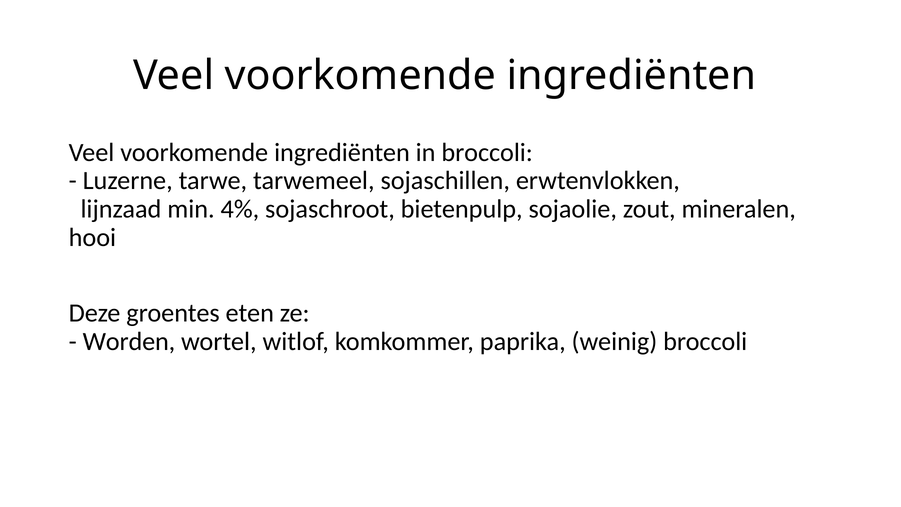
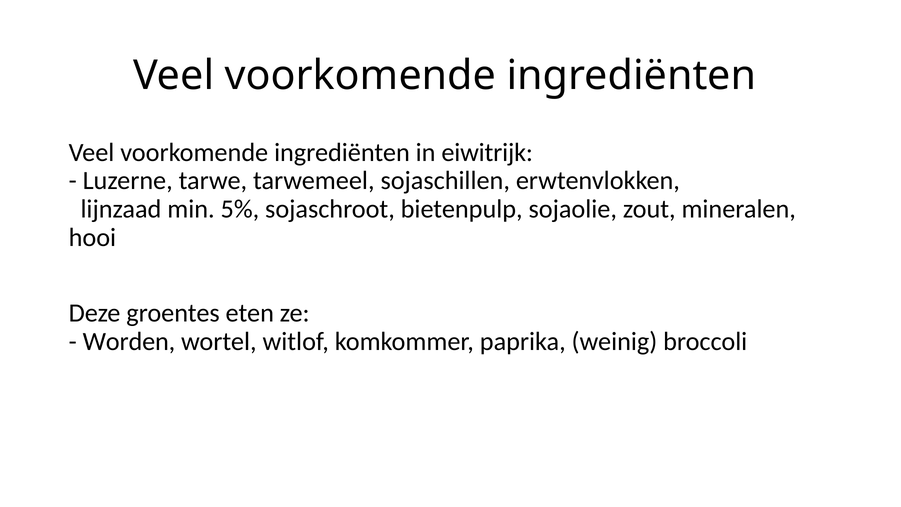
in broccoli: broccoli -> eiwitrijk
4%: 4% -> 5%
